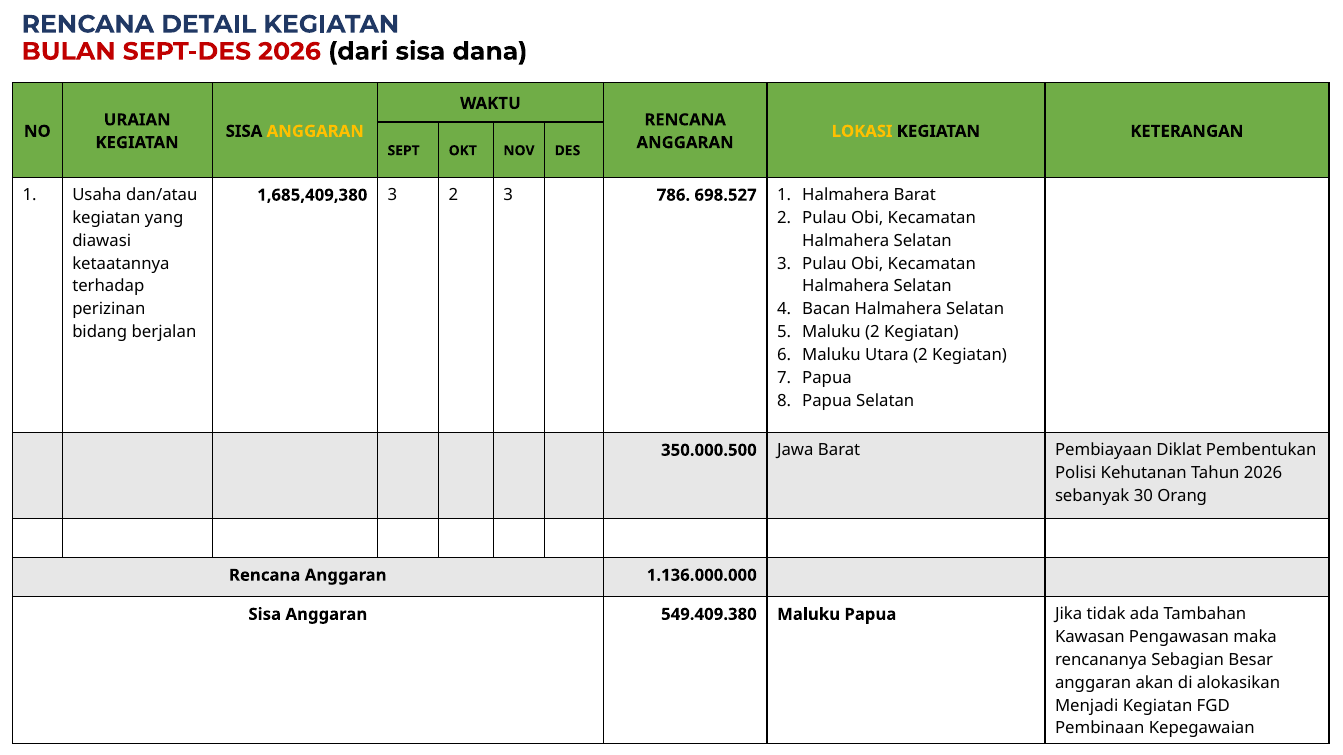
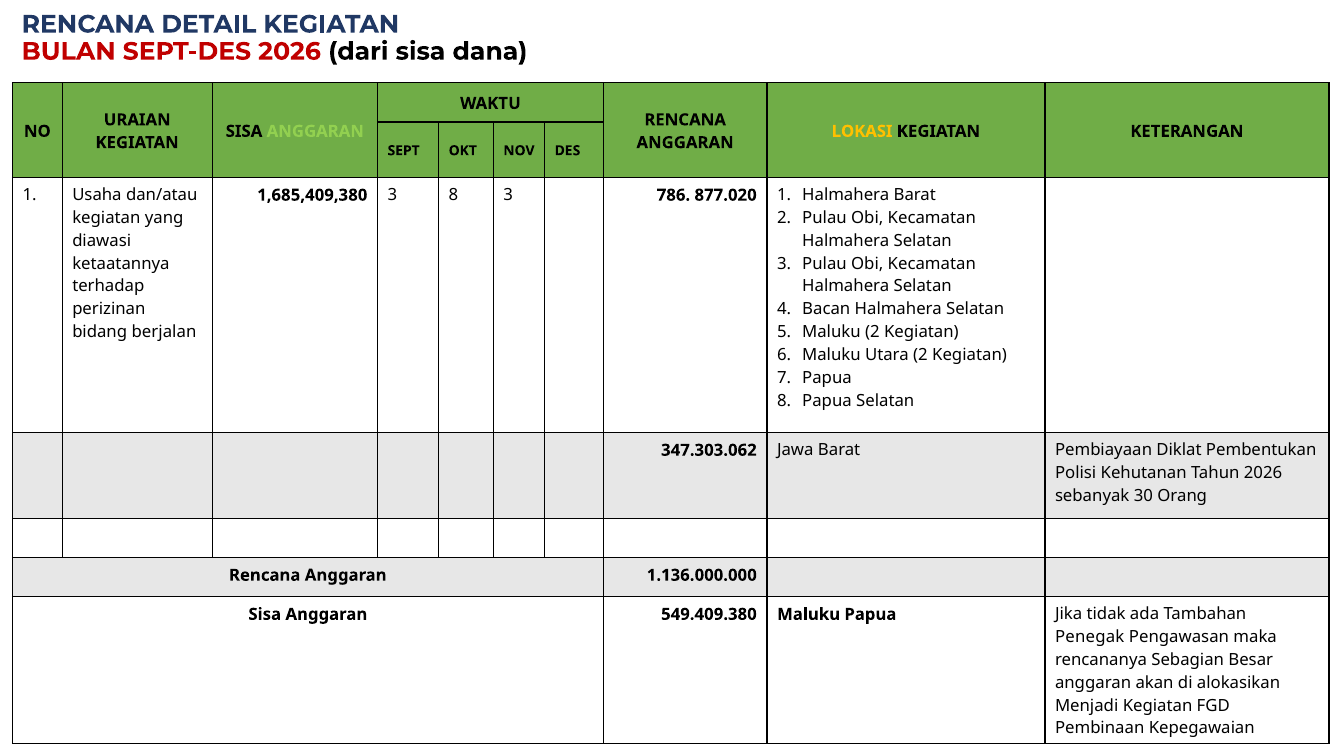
ANGGARAN at (315, 131) colour: yellow -> light green
3 2: 2 -> 8
698.527: 698.527 -> 877.020
350.000.500: 350.000.500 -> 347.303.062
Kawasan: Kawasan -> Penegak
